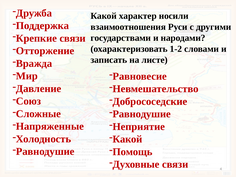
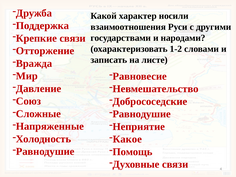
Какой at (127, 139): Какой -> Какое
